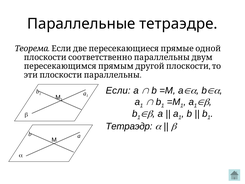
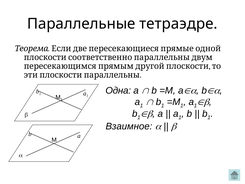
Если: Если -> Одна
Тетраэдр: Тетраэдр -> Взаимное
